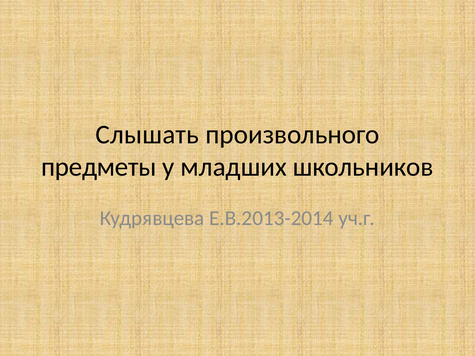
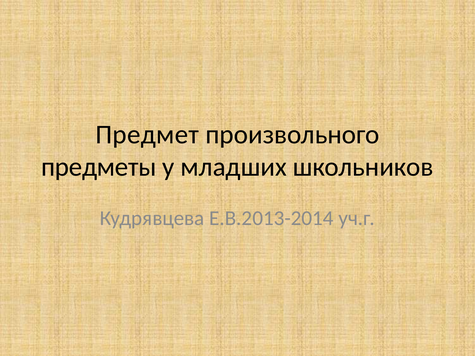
Слышать: Слышать -> Предмет
